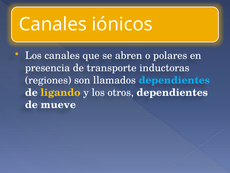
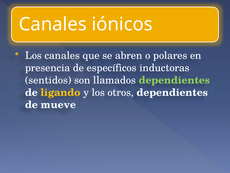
transporte: transporte -> específicos
regiones: regiones -> sentidos
dependientes at (174, 80) colour: light blue -> light green
